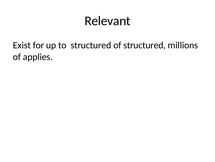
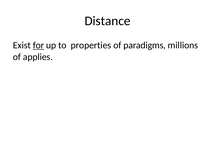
Relevant: Relevant -> Distance
for underline: none -> present
to structured: structured -> properties
of structured: structured -> paradigms
